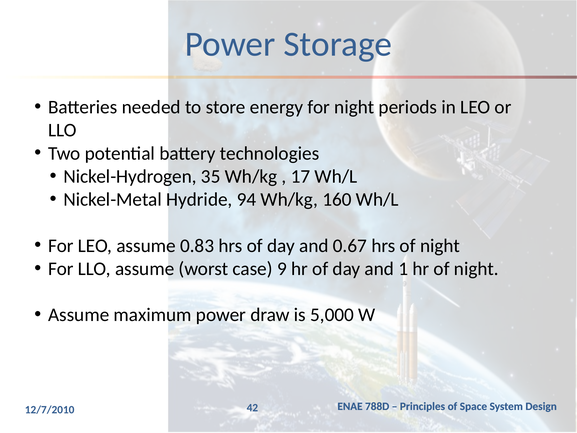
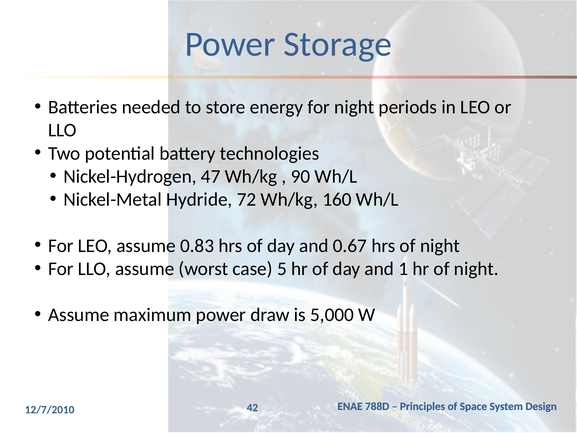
35: 35 -> 47
17: 17 -> 90
94: 94 -> 72
9: 9 -> 5
